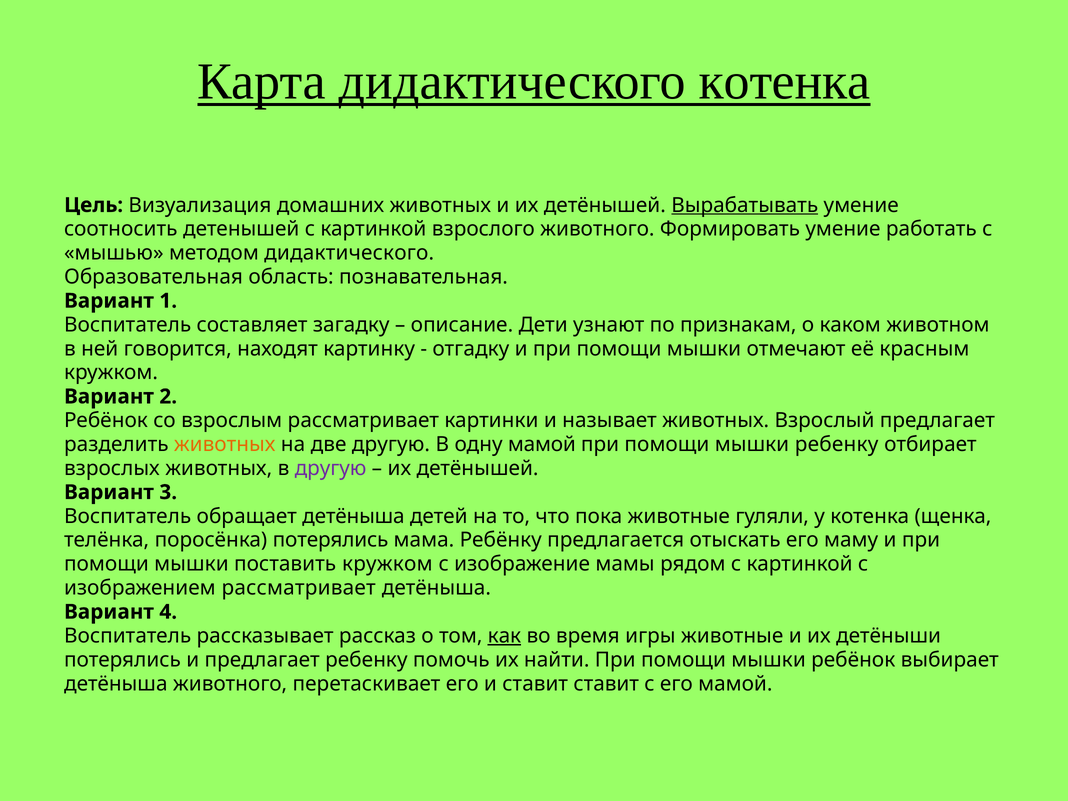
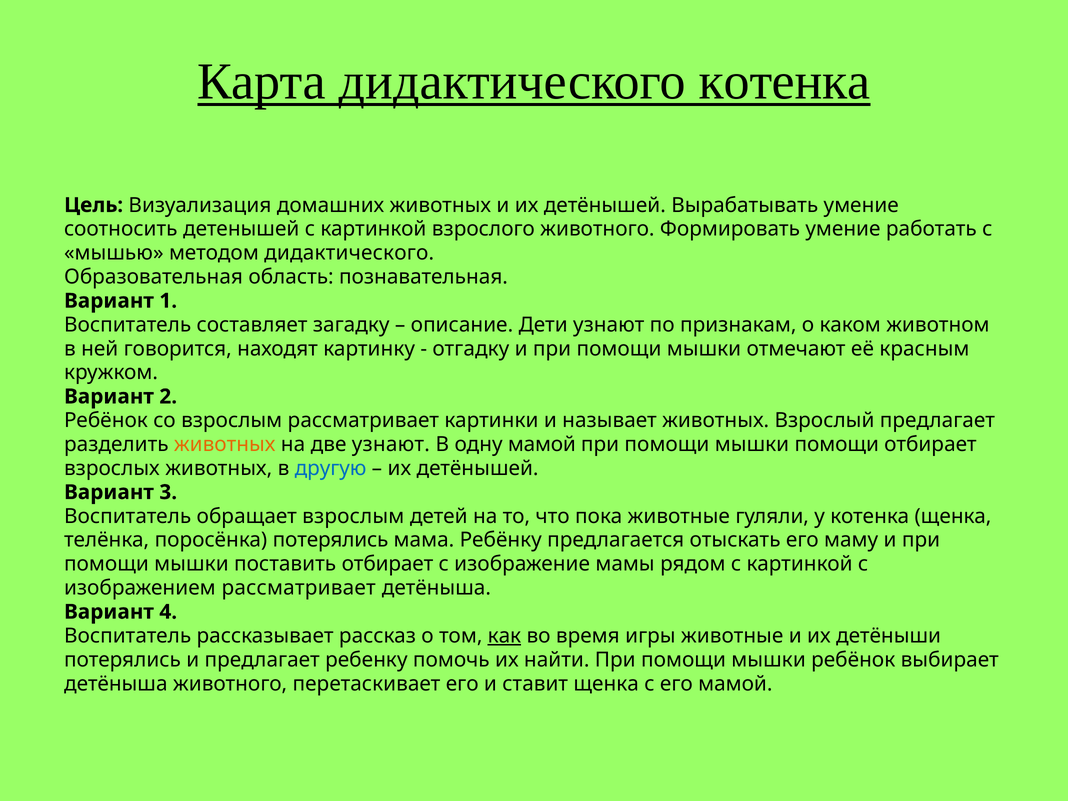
Вырабатывать underline: present -> none
две другую: другую -> узнают
мышки ребенку: ребенку -> помощи
другую at (331, 468) colour: purple -> blue
обращает детёныша: детёныша -> взрослым
поставить кружком: кружком -> отбирает
ставит ставит: ставит -> щенка
